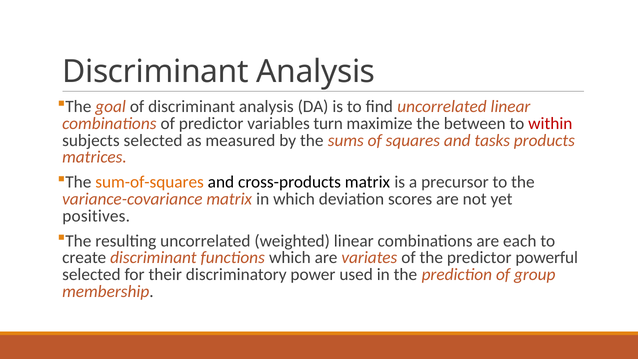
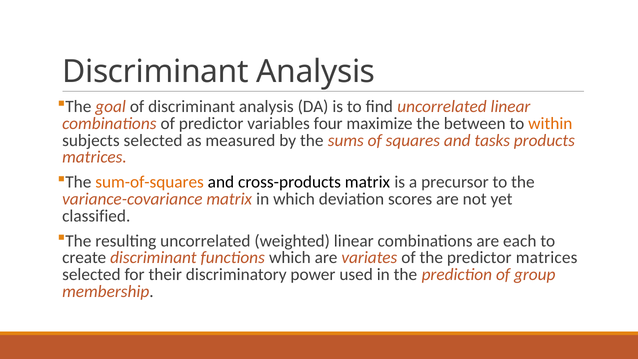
turn: turn -> four
within colour: red -> orange
positives: positives -> classified
predictor powerful: powerful -> matrices
